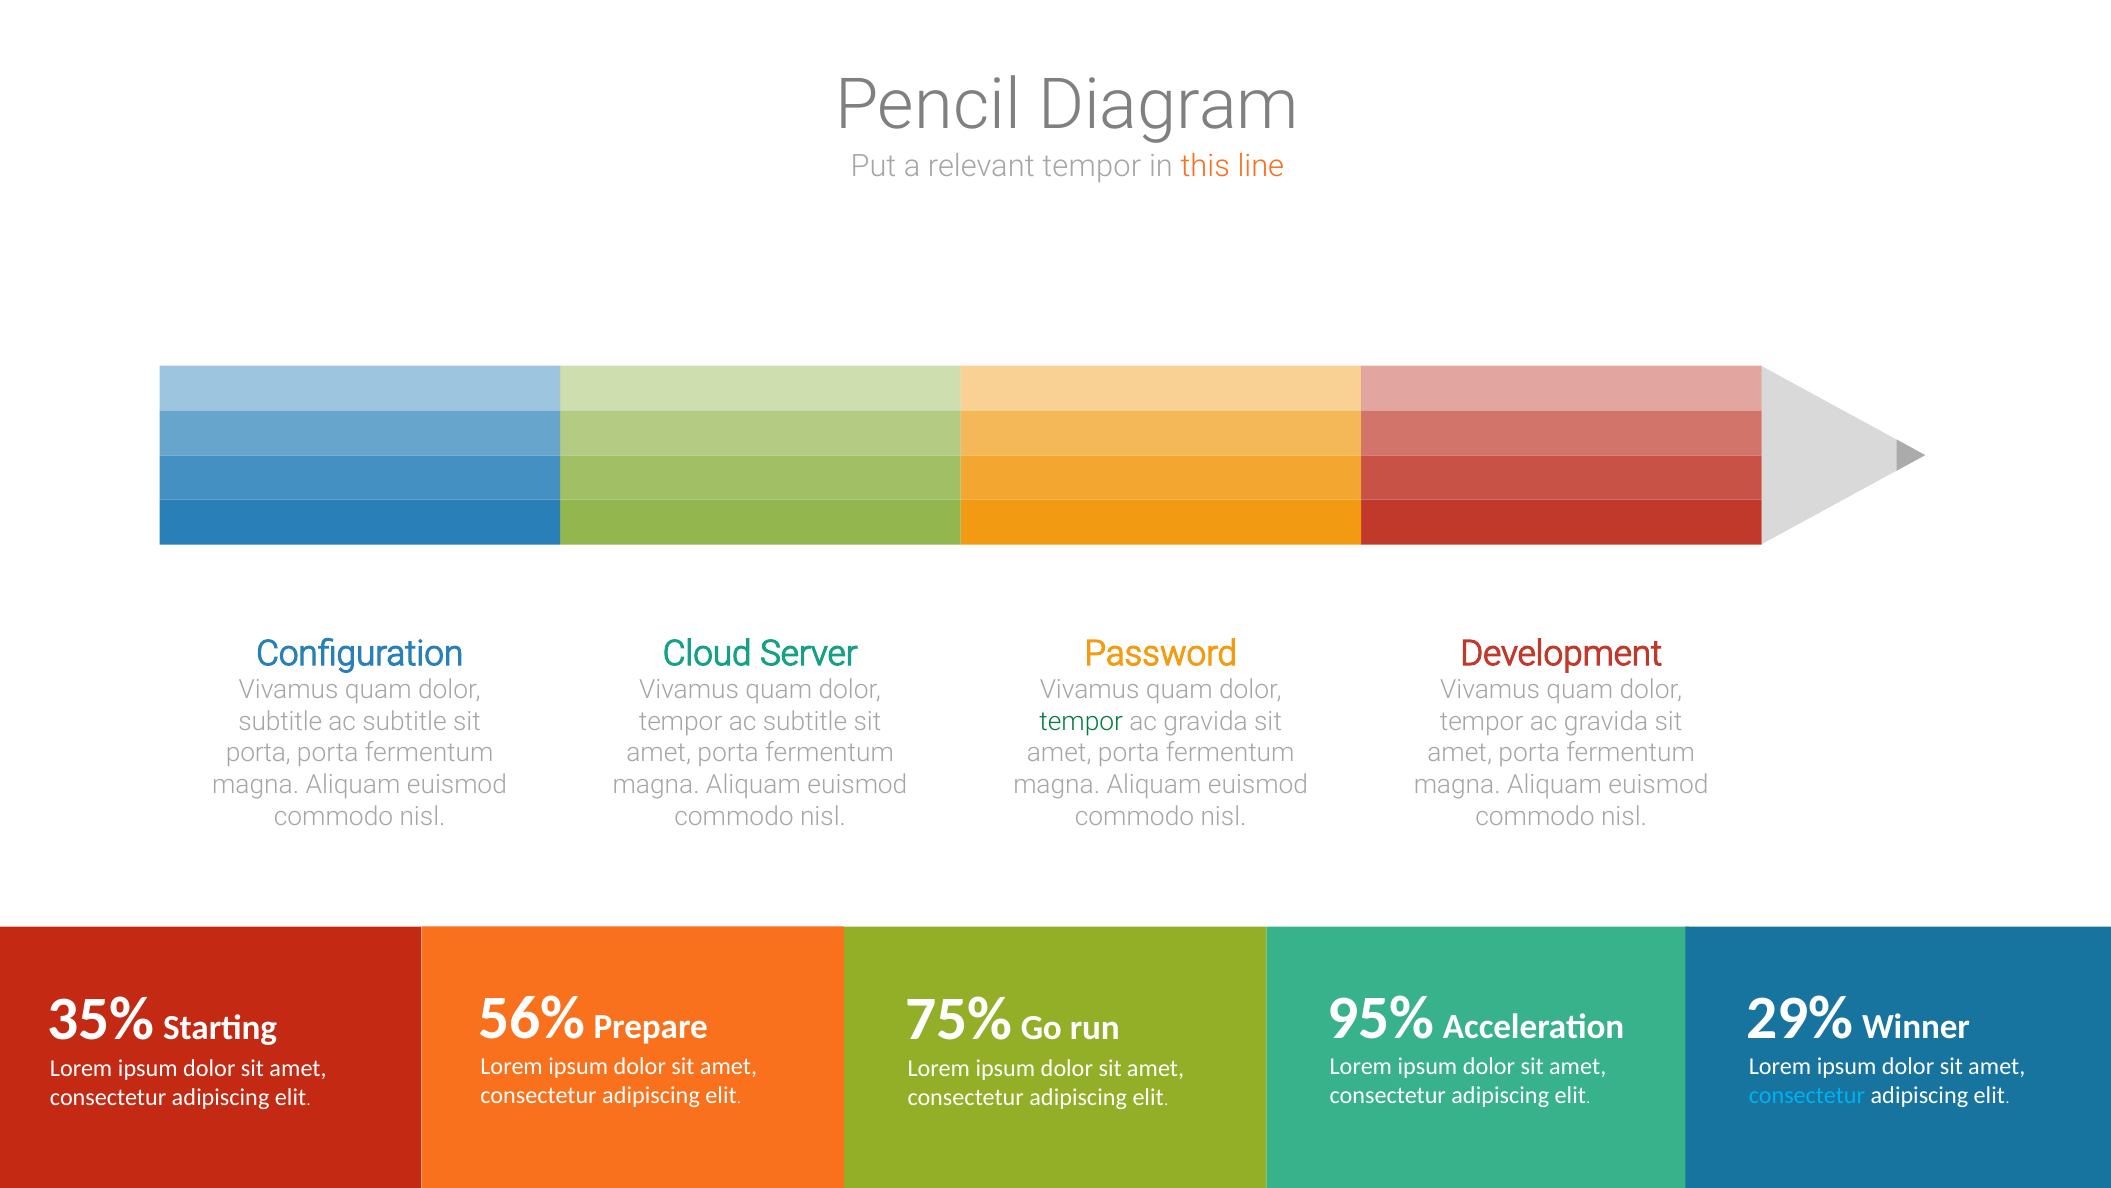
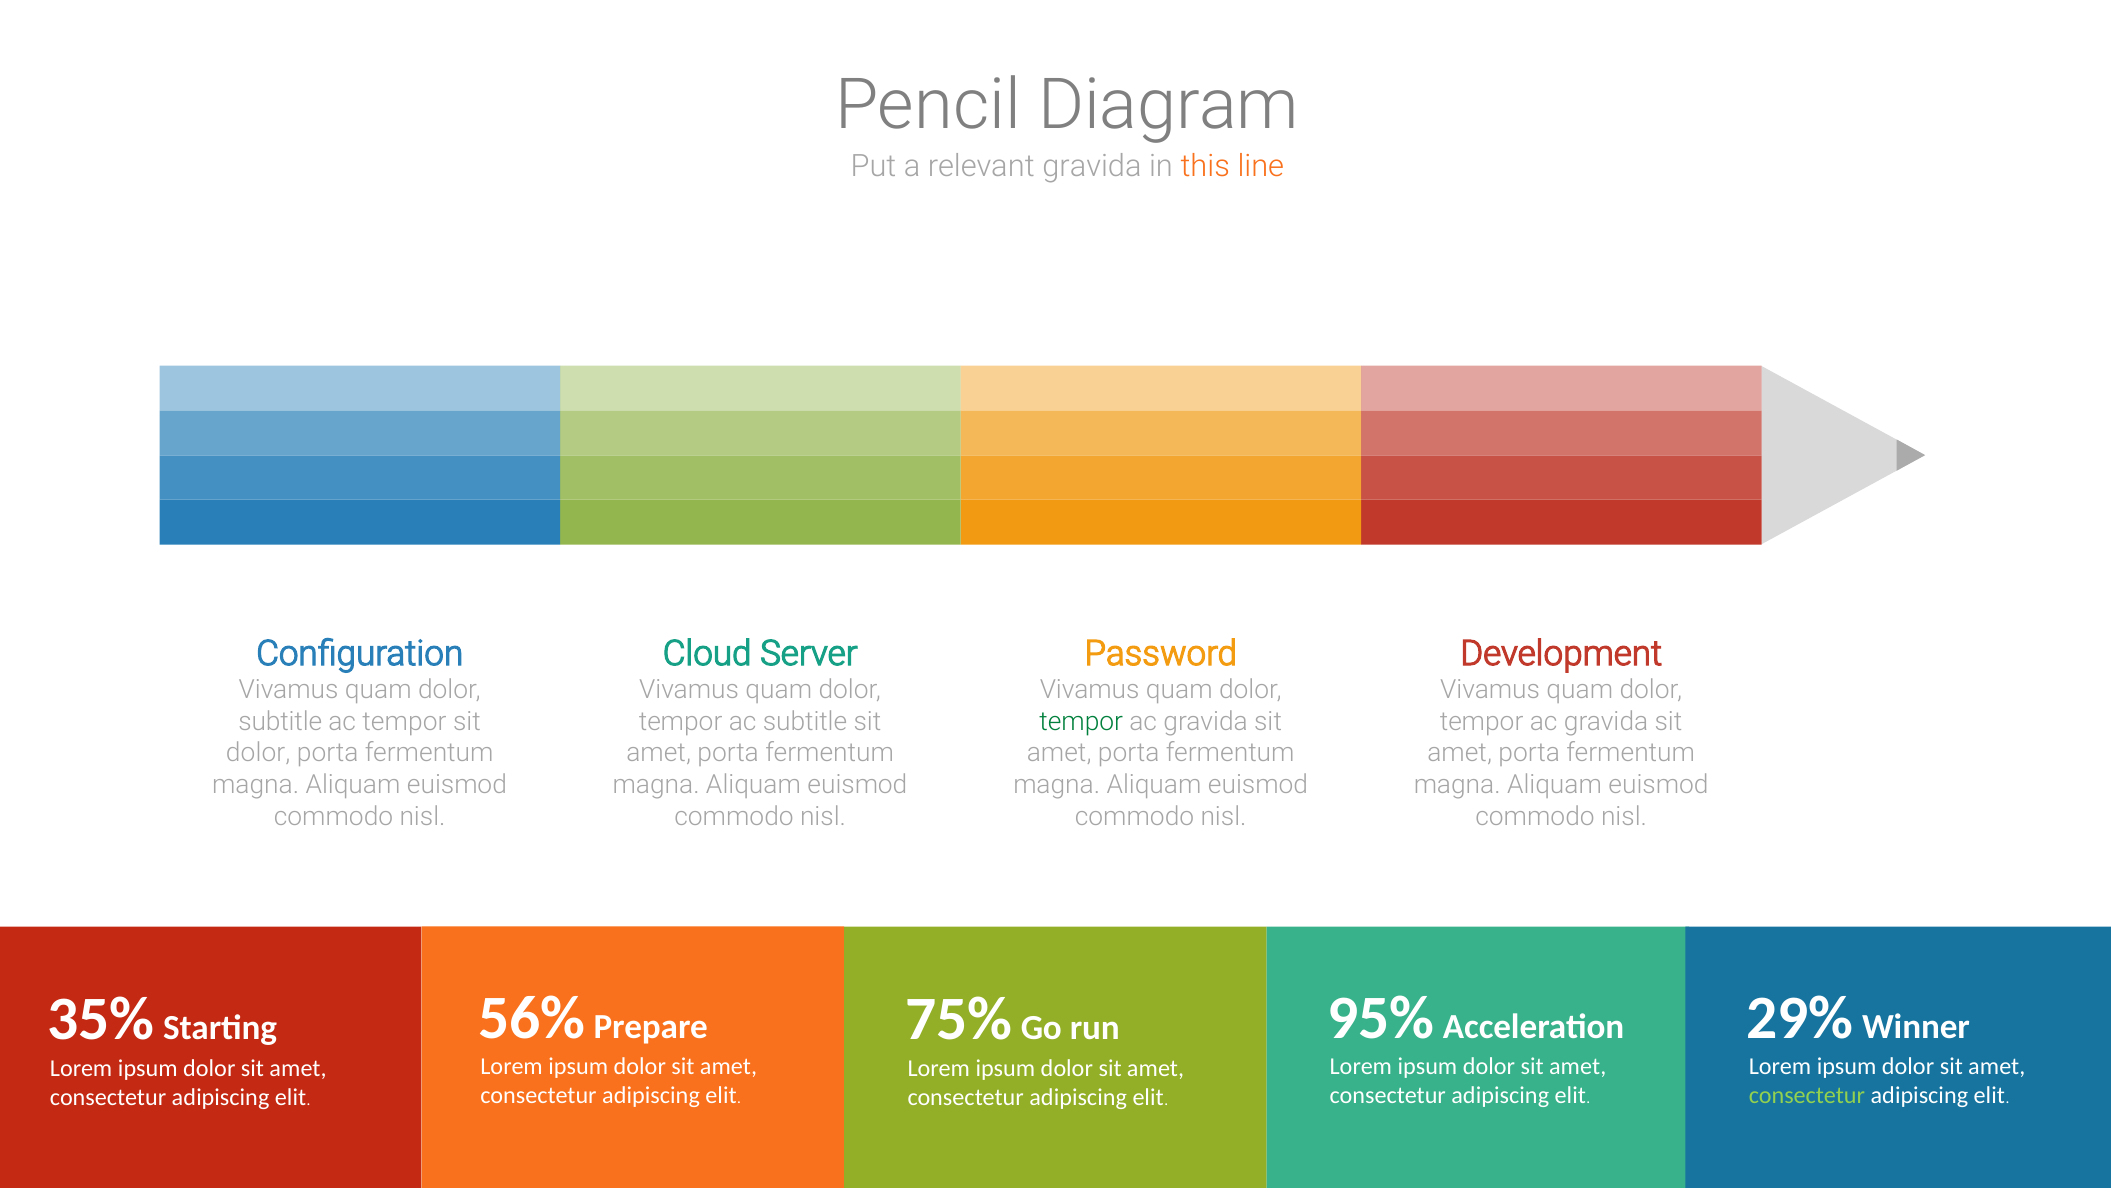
relevant tempor: tempor -> gravida
subtitle at (405, 721): subtitle -> tempor
porta at (258, 753): porta -> dolor
consectetur at (1807, 1095) colour: light blue -> light green
